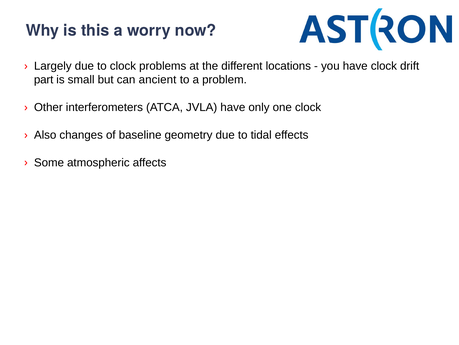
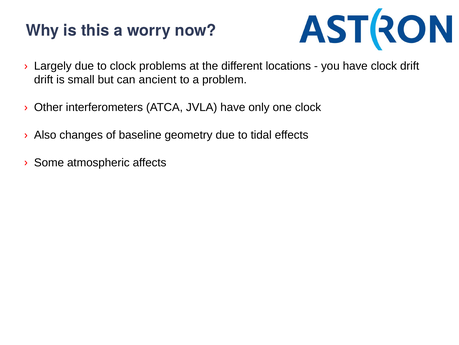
part at (44, 80): part -> drift
